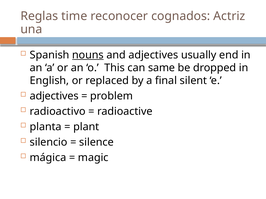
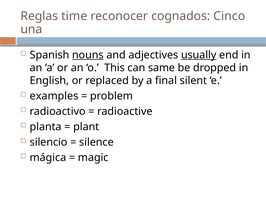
Actriz: Actriz -> Cinco
usually underline: none -> present
adjectives at (54, 96): adjectives -> examples
